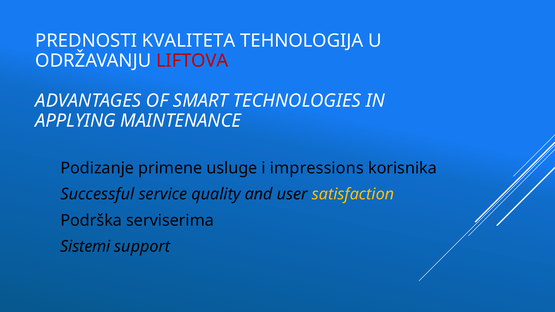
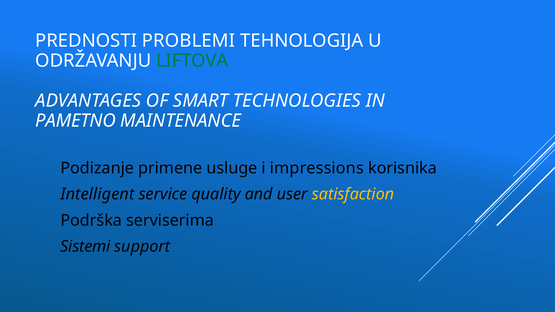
KVALITETA: KVALITETA -> PROBLEMI
LIFTOVA colour: red -> green
APPLYING: APPLYING -> PAMETNO
Successful: Successful -> Intelligent
